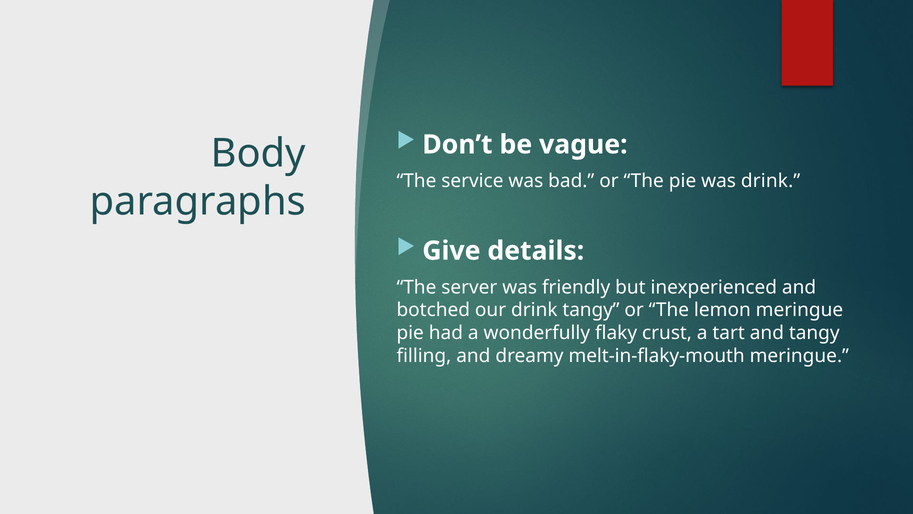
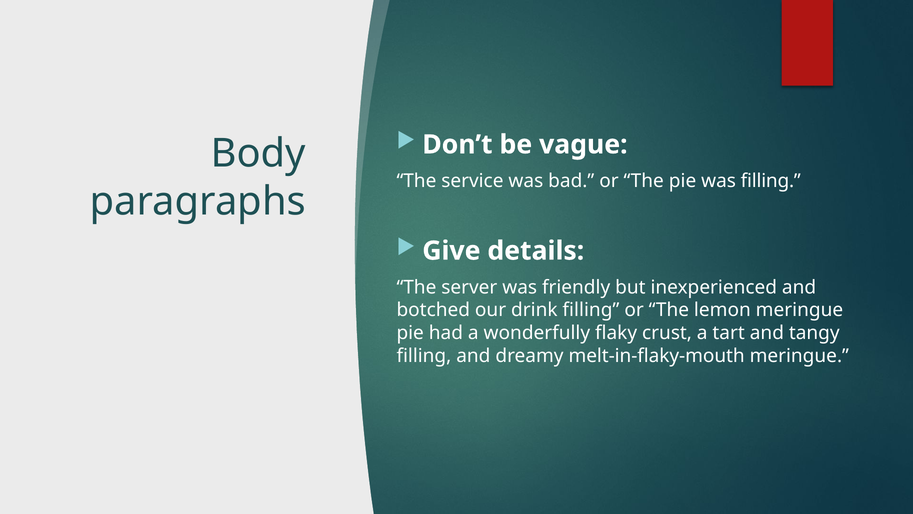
was drink: drink -> filling
drink tangy: tangy -> filling
